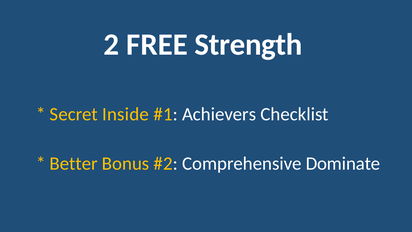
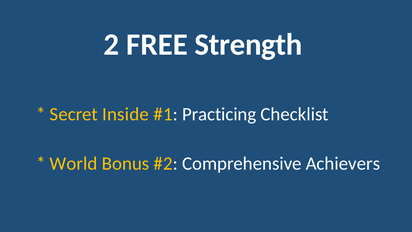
Achievers: Achievers -> Practicing
Better: Better -> World
Dominate: Dominate -> Achievers
